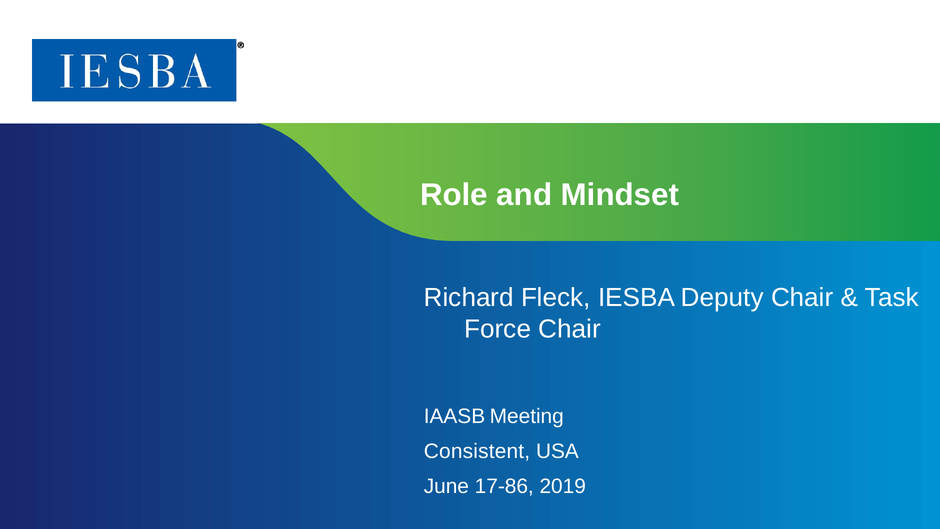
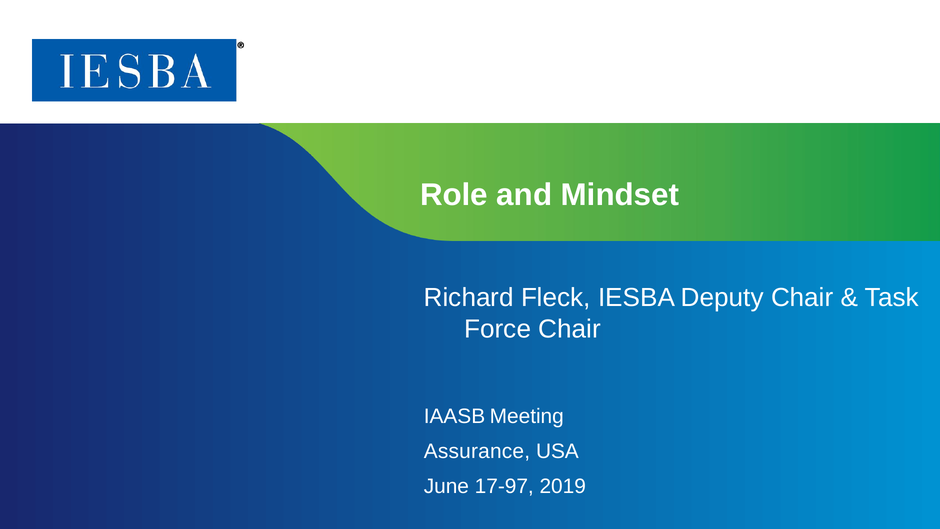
Consistent: Consistent -> Assurance
17-86: 17-86 -> 17-97
